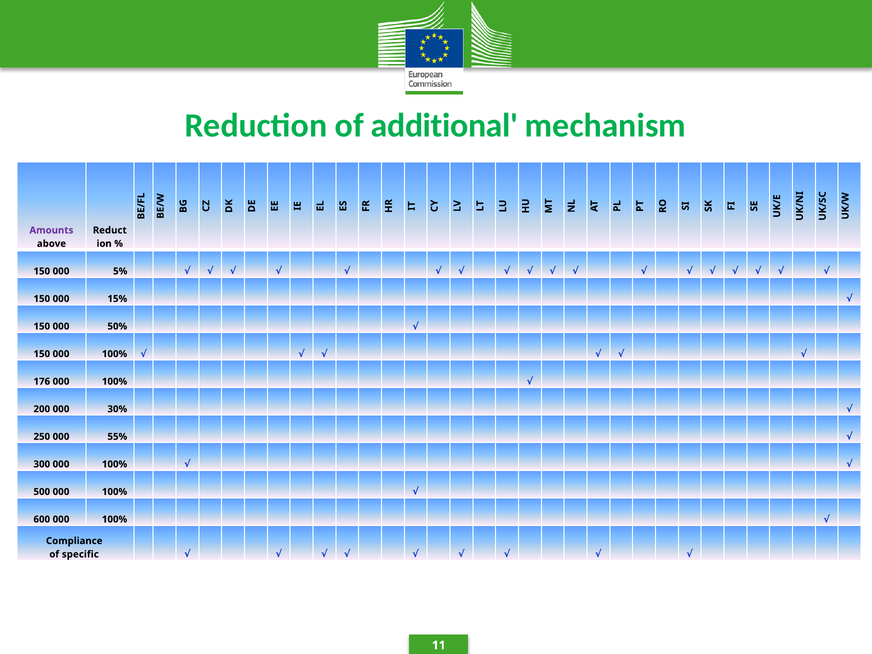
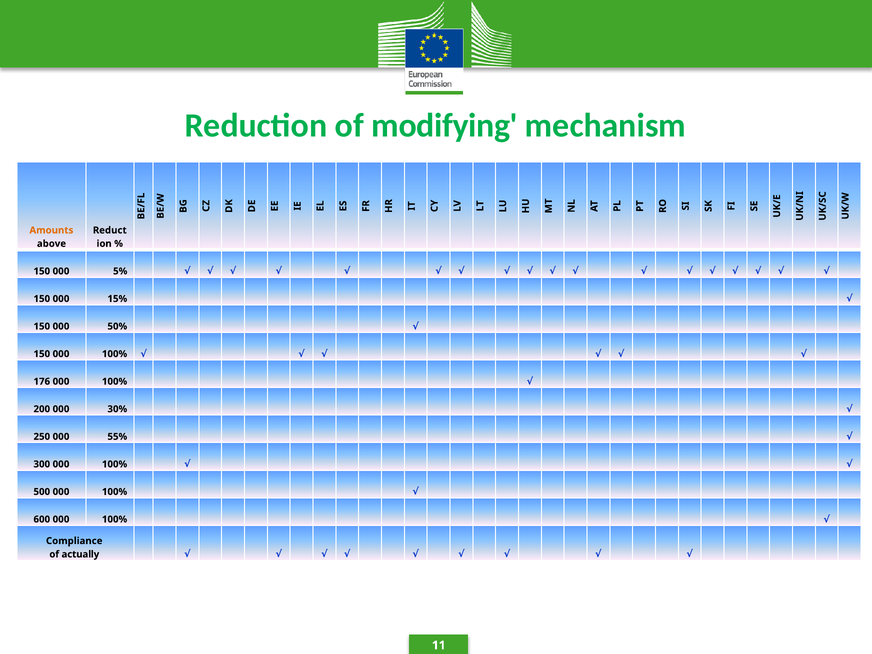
additional: additional -> modifying
Amounts colour: purple -> orange
specific: specific -> actually
